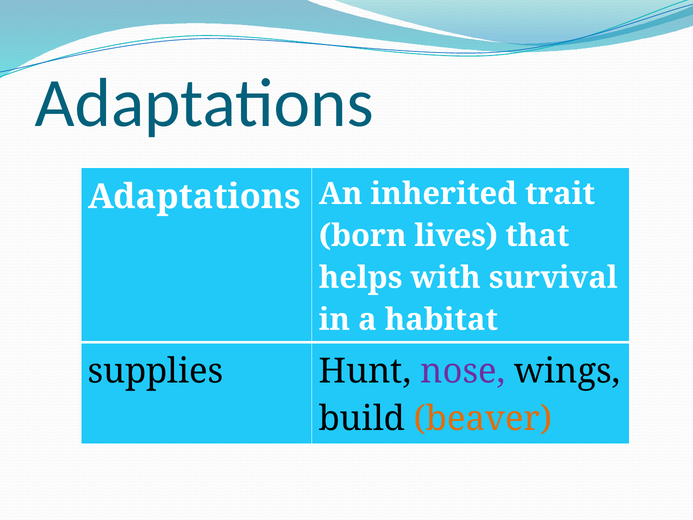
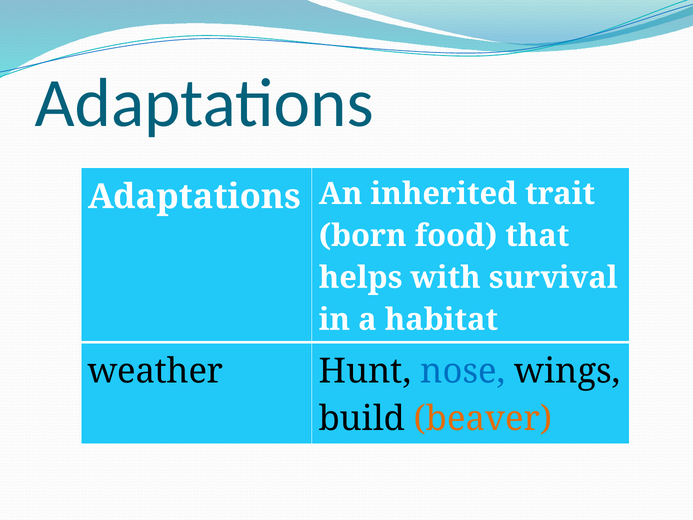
lives: lives -> food
supplies: supplies -> weather
nose colour: purple -> blue
